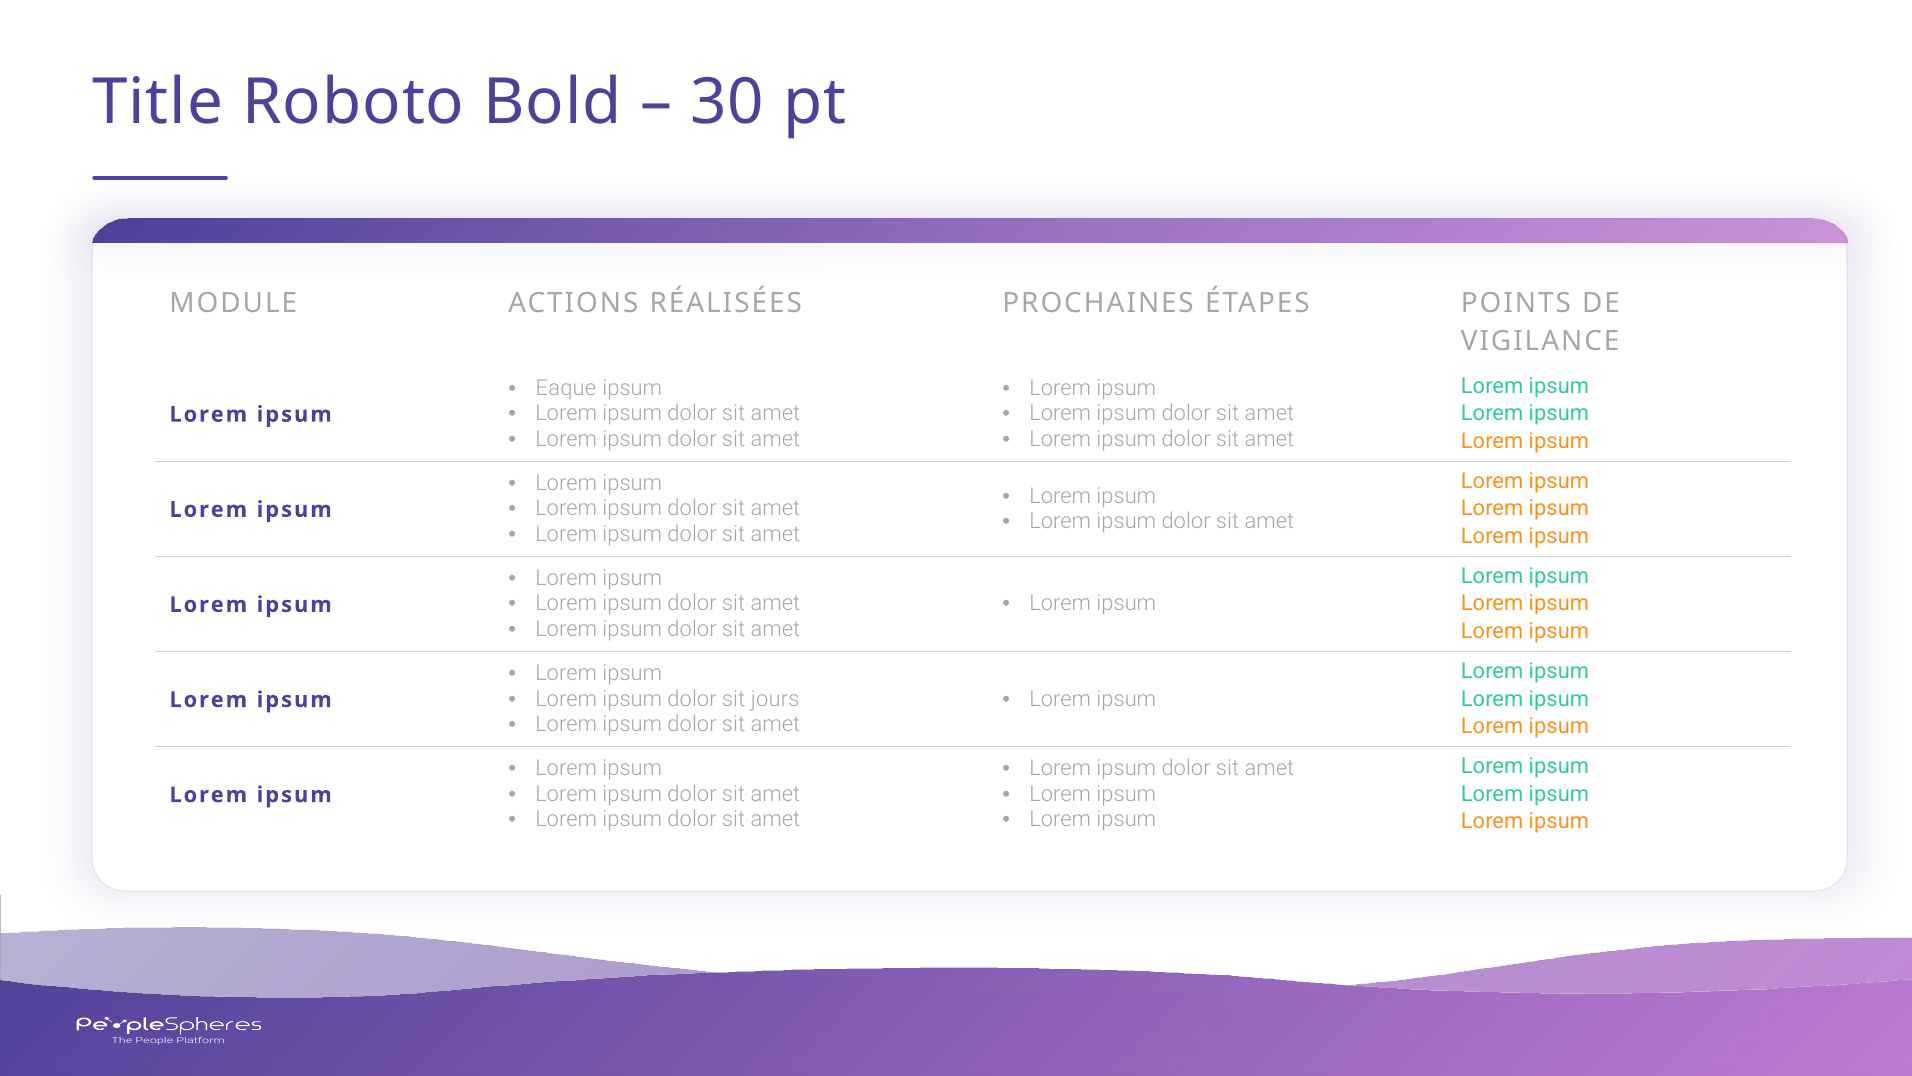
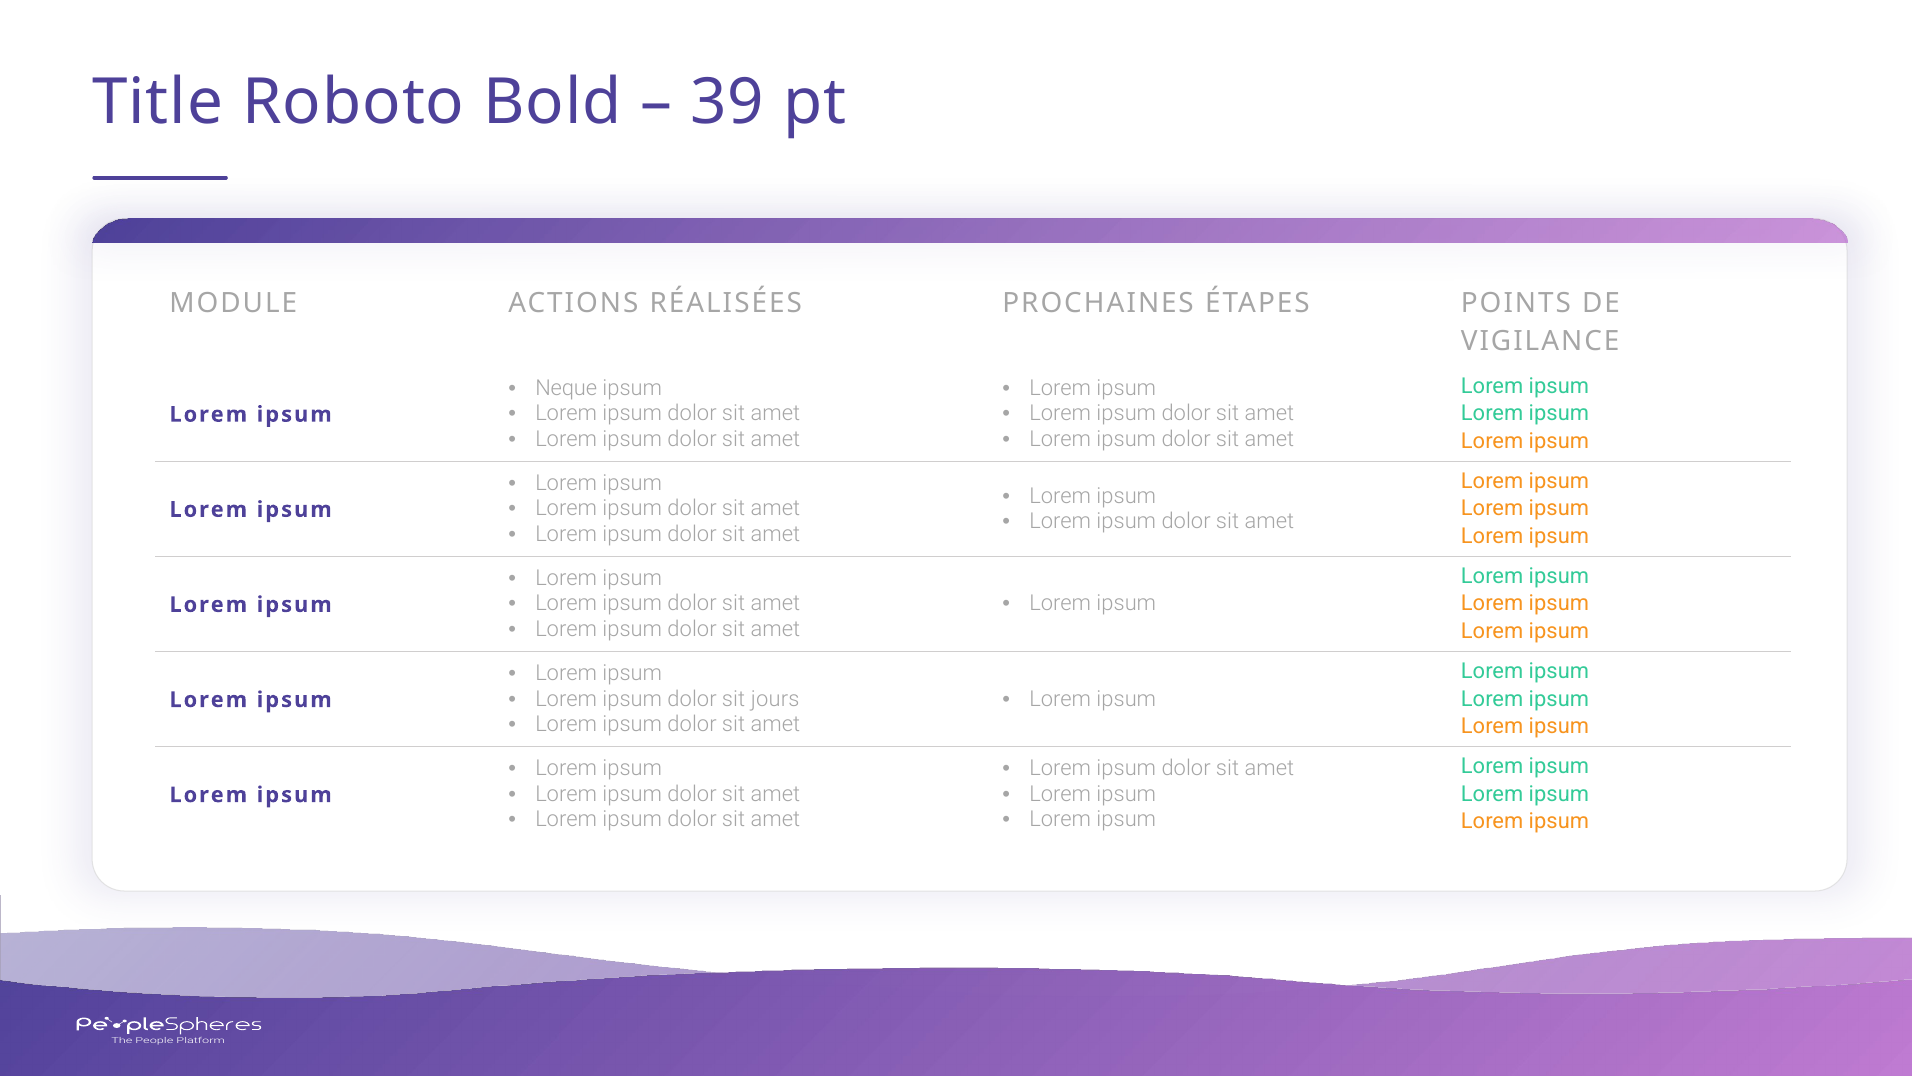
30: 30 -> 39
Eaque: Eaque -> Neque
